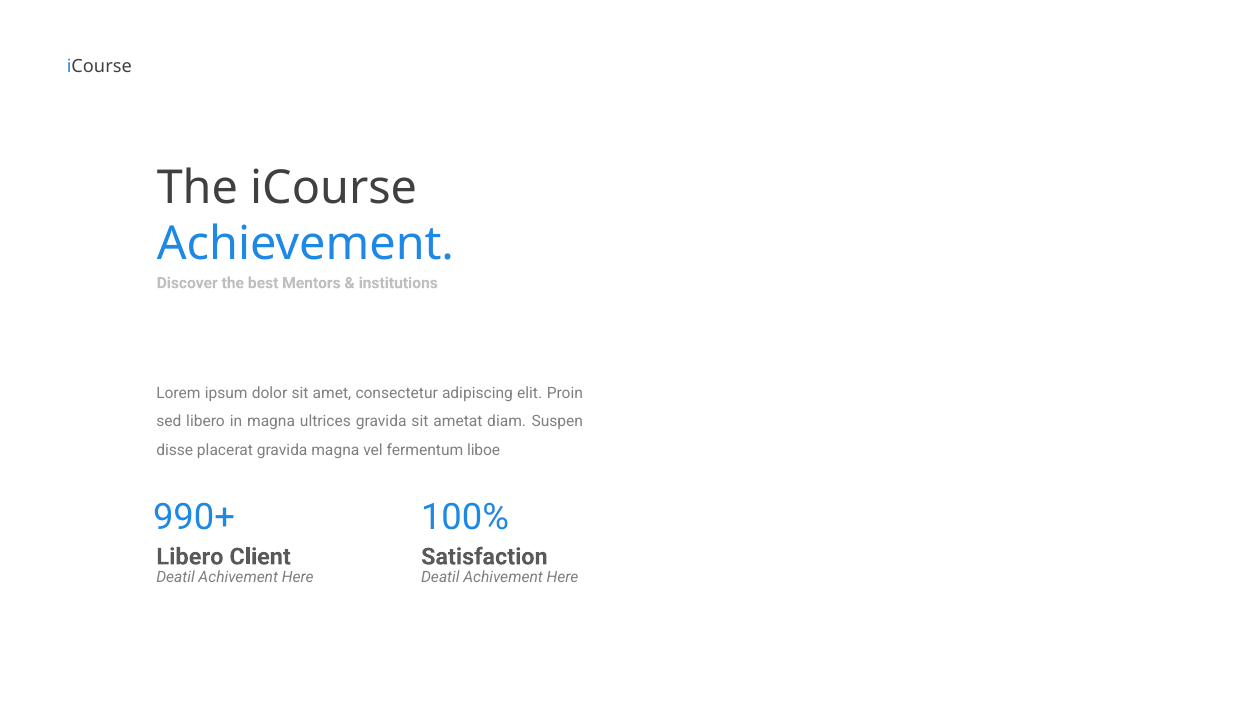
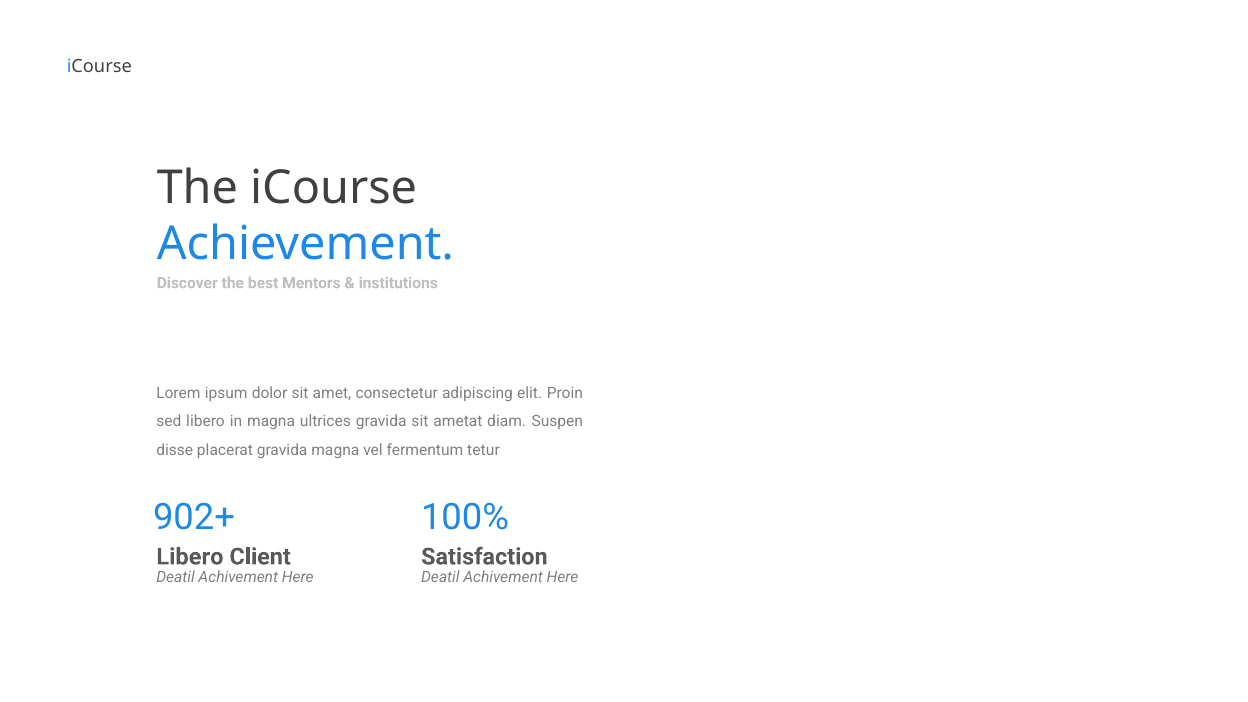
liboe: liboe -> tetur
990+: 990+ -> 902+
